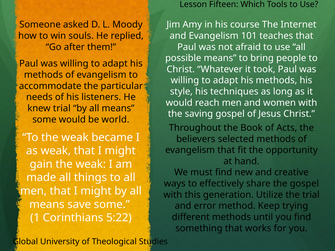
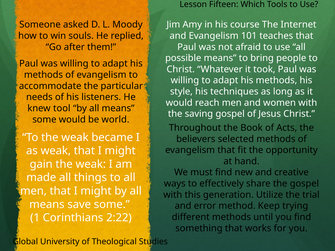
knew trial: trial -> tool
5:22: 5:22 -> 2:22
